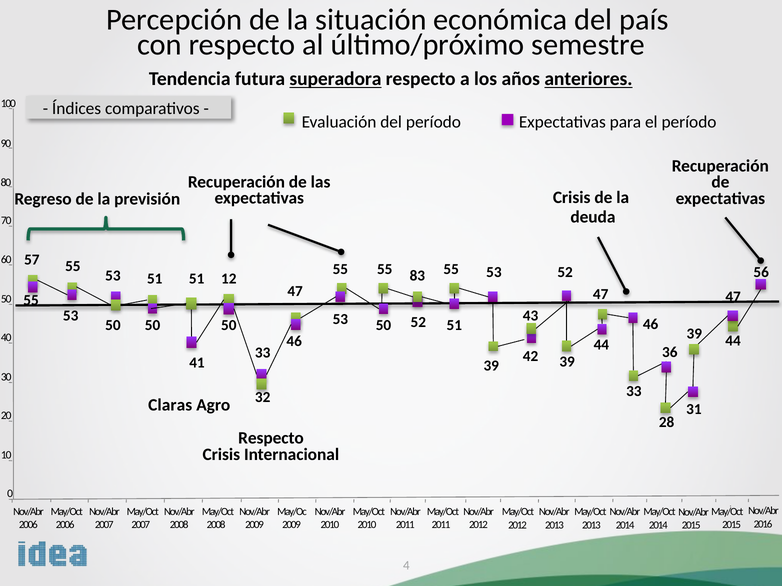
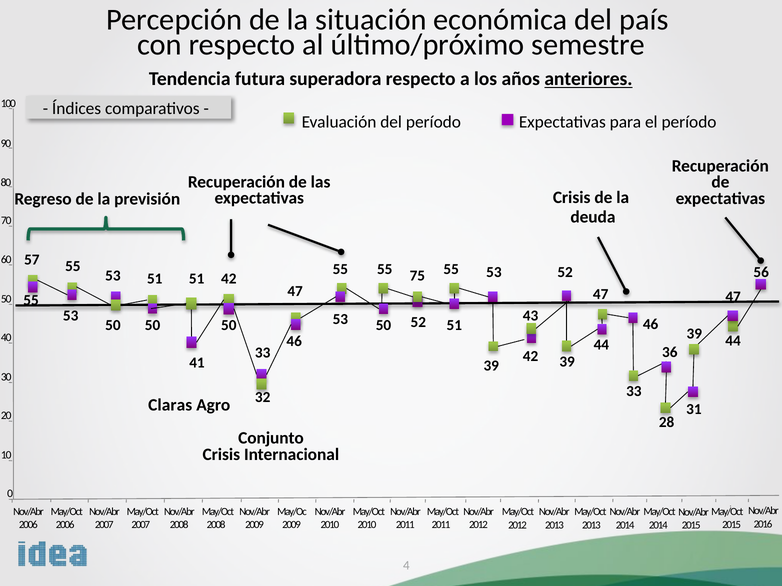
superadora underline: present -> none
83: 83 -> 75
51 12: 12 -> 42
Respecto at (271, 439): Respecto -> Conjunto
